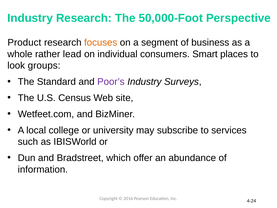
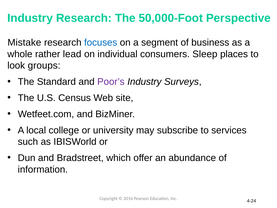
Product: Product -> Mistake
focuses colour: orange -> blue
Smart: Smart -> Sleep
